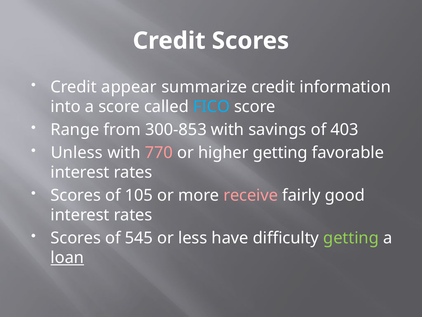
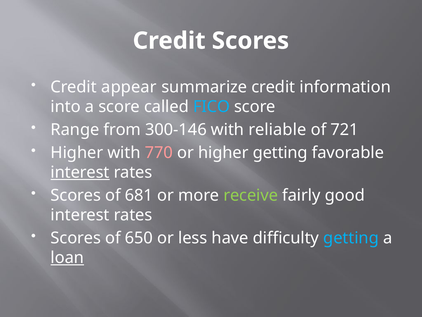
300-853: 300-853 -> 300-146
savings: savings -> reliable
403: 403 -> 721
Unless at (77, 152): Unless -> Higher
interest at (80, 172) underline: none -> present
105: 105 -> 681
receive colour: pink -> light green
545: 545 -> 650
getting at (351, 238) colour: light green -> light blue
